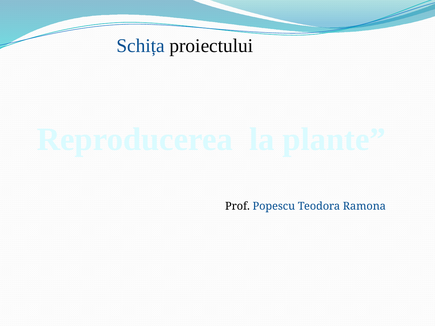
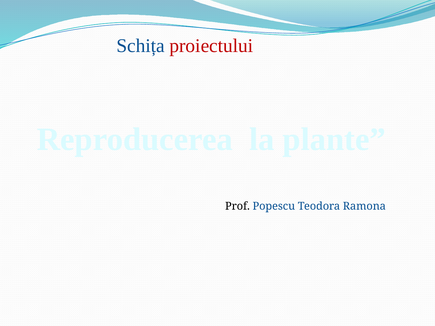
proiectului colour: black -> red
